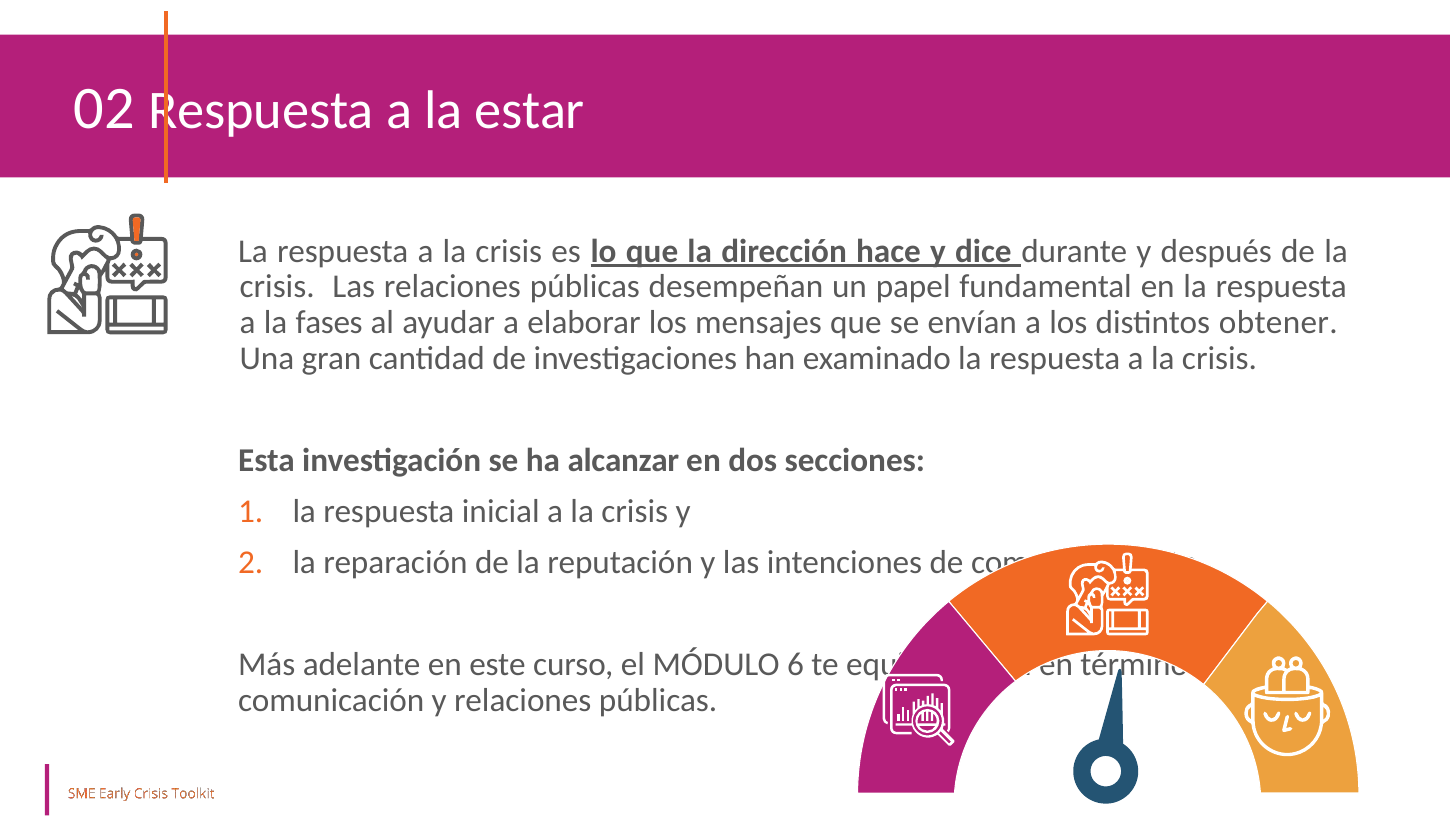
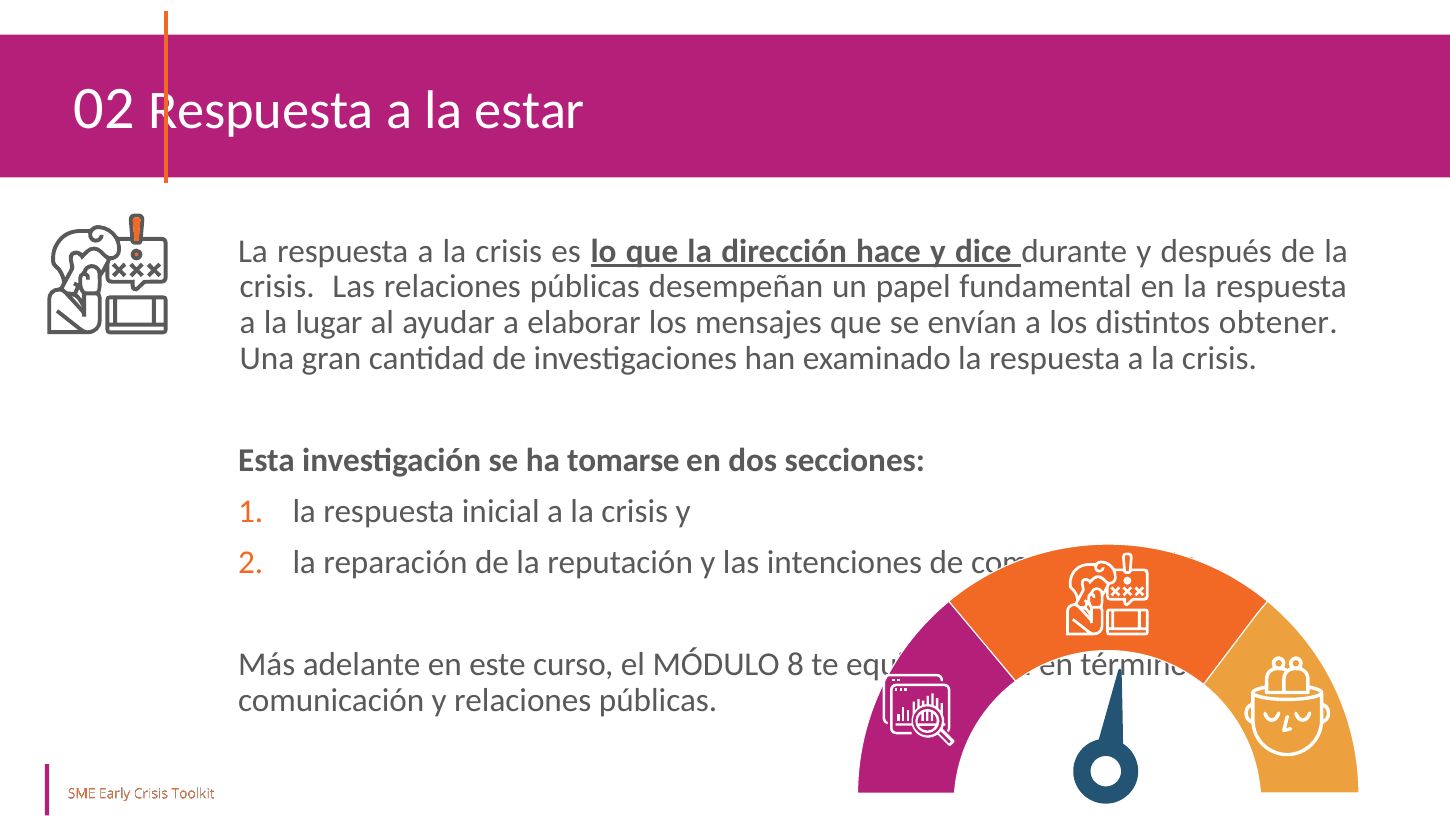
fases: fases -> lugar
alcanzar: alcanzar -> tomarse
6: 6 -> 8
